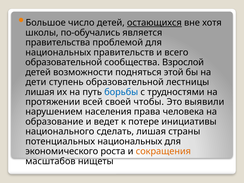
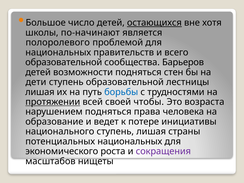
по-обучались: по-обучались -> по-начинают
правительства: правительства -> полоролевого
Взрослой: Взрослой -> Барьеров
этой: этой -> стен
протяжении underline: none -> present
выявили: выявили -> возраста
нарушением населения: населения -> подняться
национального сделать: сделать -> ступень
сокращения colour: orange -> purple
